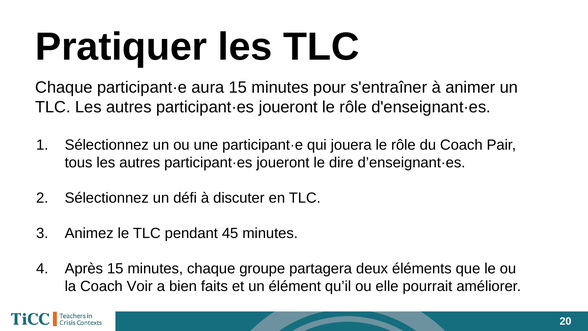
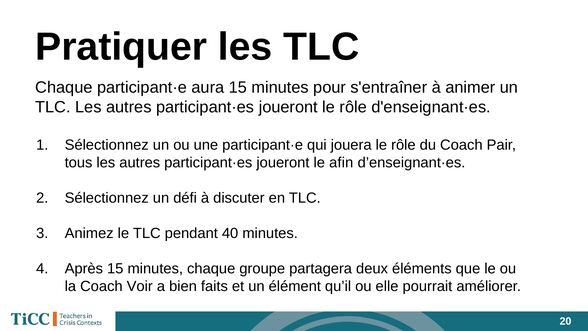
dire: dire -> afin
45: 45 -> 40
